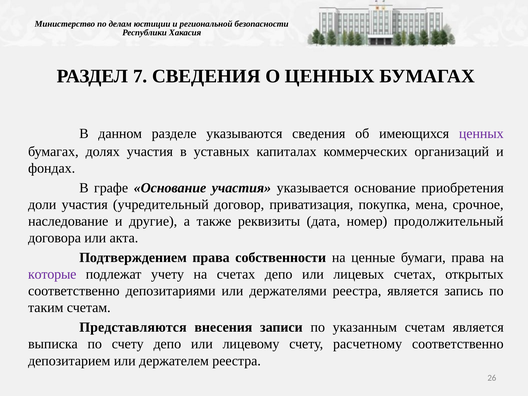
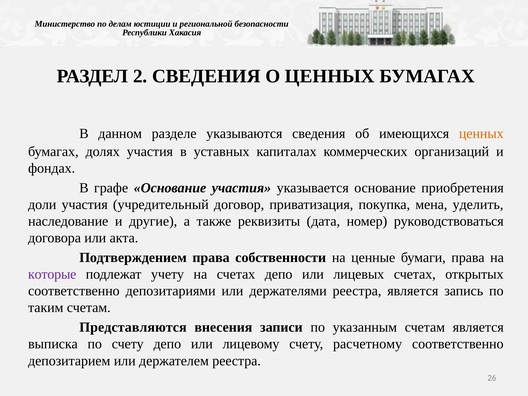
7: 7 -> 2
ценных at (481, 134) colour: purple -> orange
срочное: срочное -> уделить
продолжительный: продолжительный -> руководствоваться
